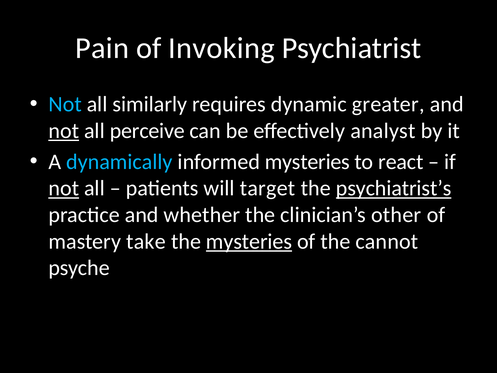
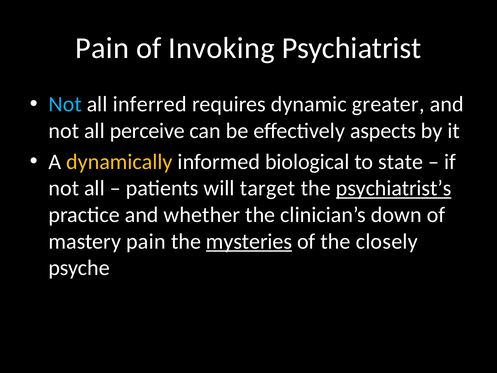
similarly: similarly -> inferred
not at (64, 131) underline: present -> none
analyst: analyst -> aspects
dynamically colour: light blue -> yellow
informed mysteries: mysteries -> biological
react: react -> state
not at (64, 188) underline: present -> none
other: other -> down
mastery take: take -> pain
cannot: cannot -> closely
